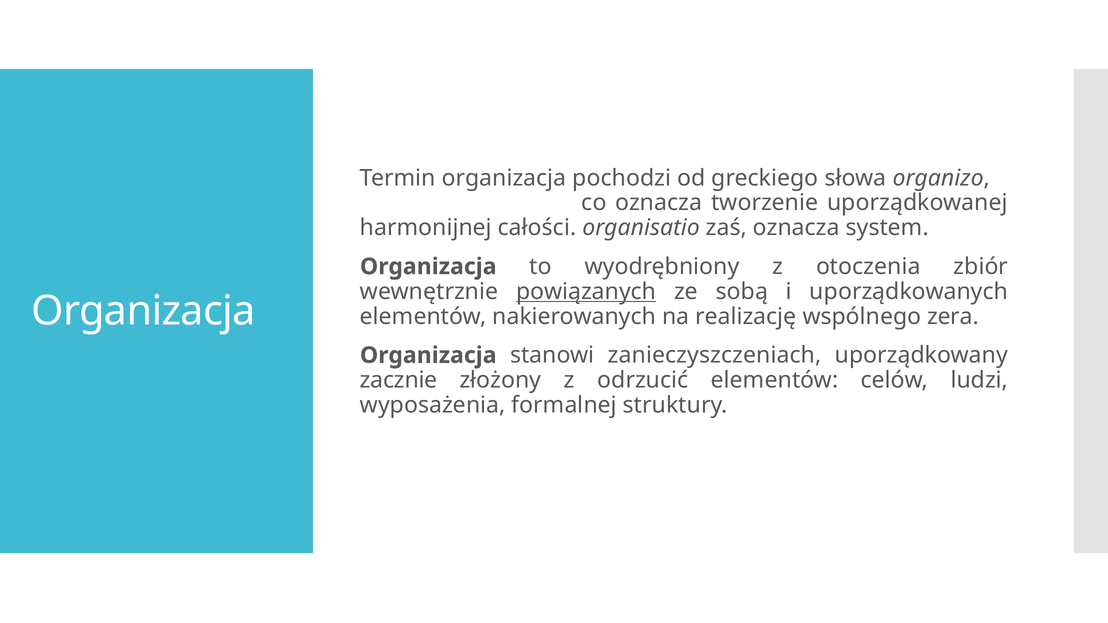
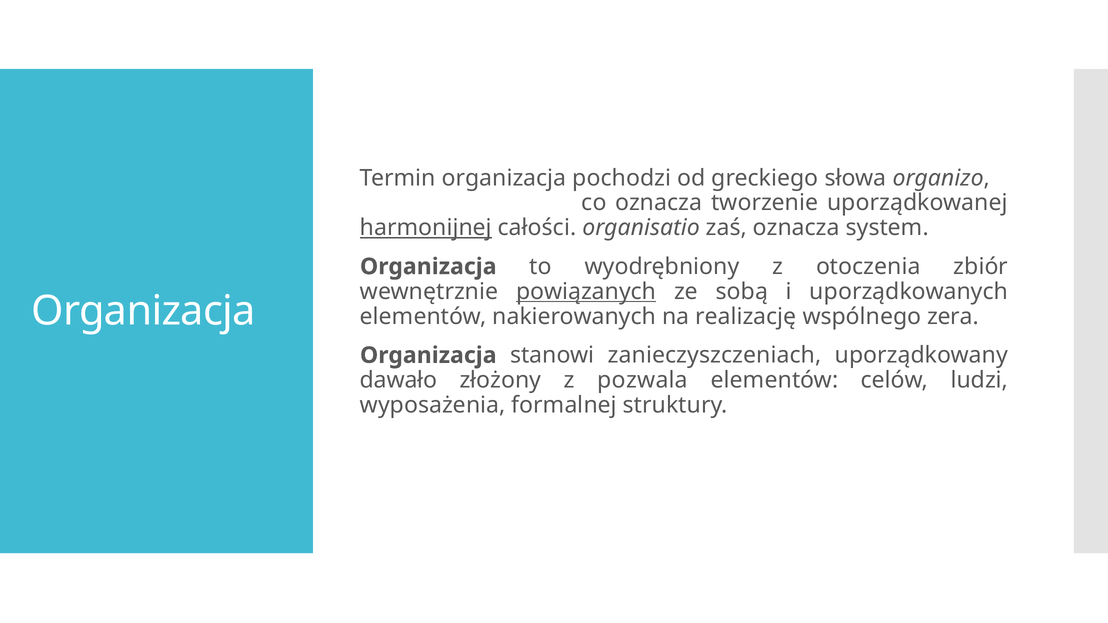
harmonijnej underline: none -> present
zacznie: zacznie -> dawało
odrzucić: odrzucić -> pozwala
